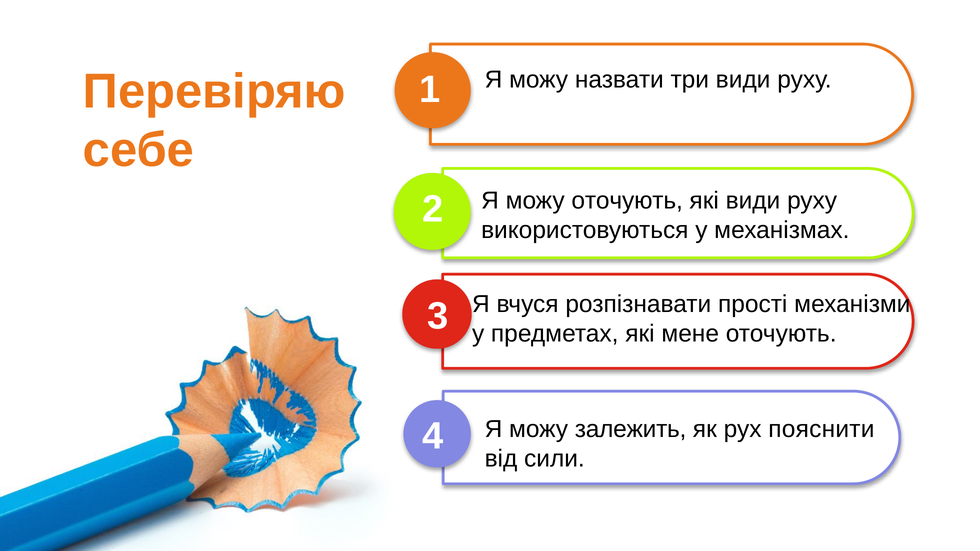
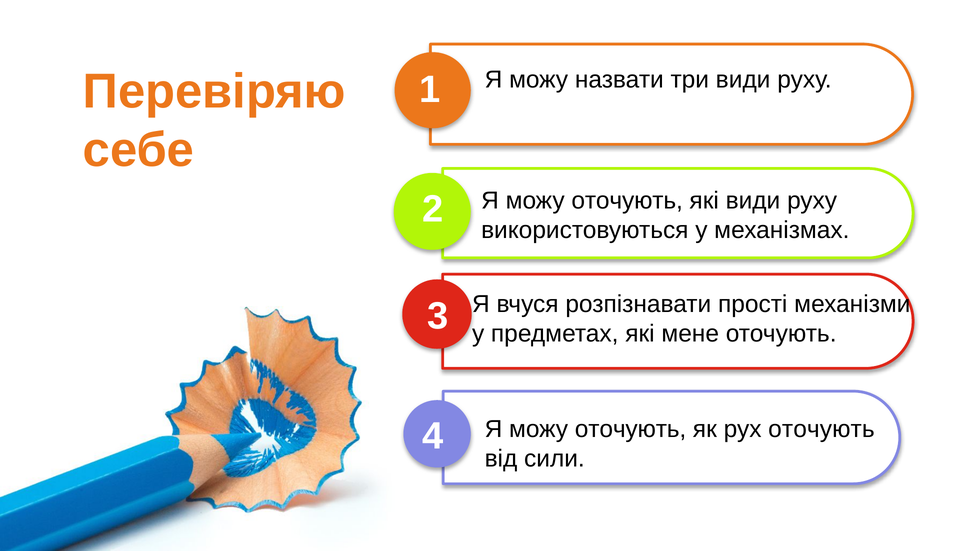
залежить at (631, 429): залежить -> оточують
рух пояснити: пояснити -> оточують
